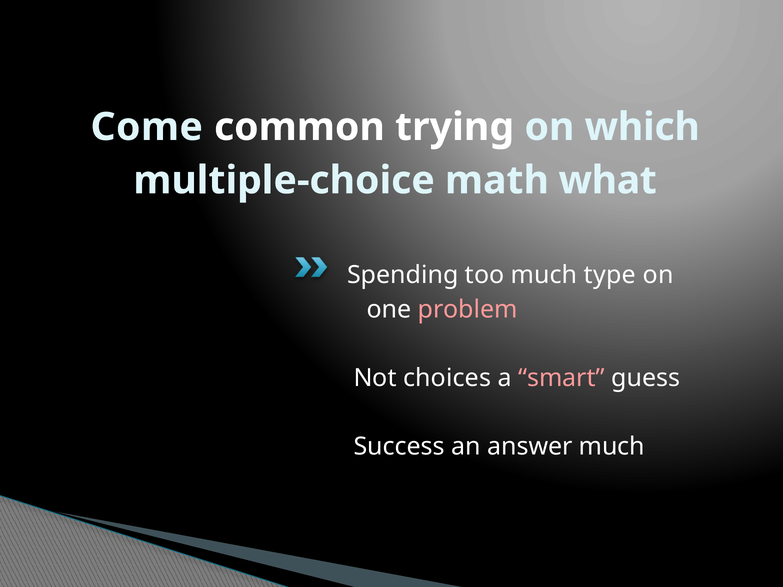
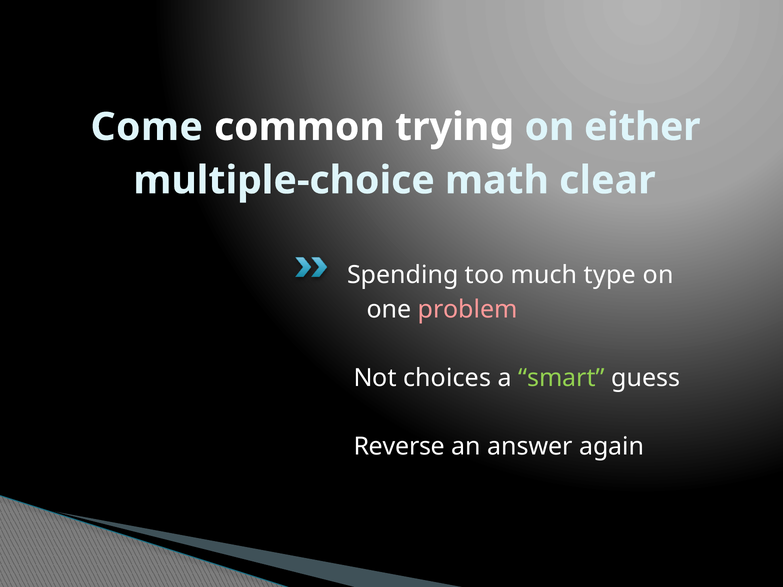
which: which -> either
what: what -> clear
smart colour: pink -> light green
Success: Success -> Reverse
answer much: much -> again
